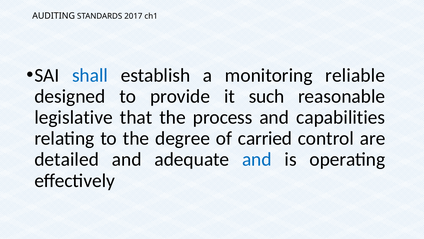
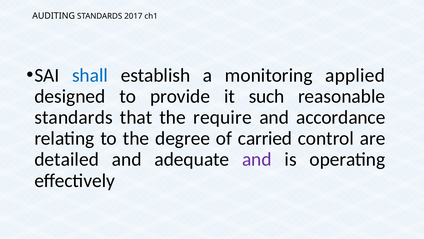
reliable: reliable -> applied
legislative at (74, 117): legislative -> standards
process: process -> require
capabilities: capabilities -> accordance
and at (257, 159) colour: blue -> purple
